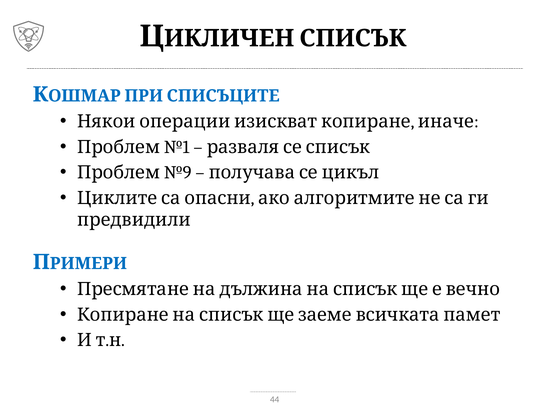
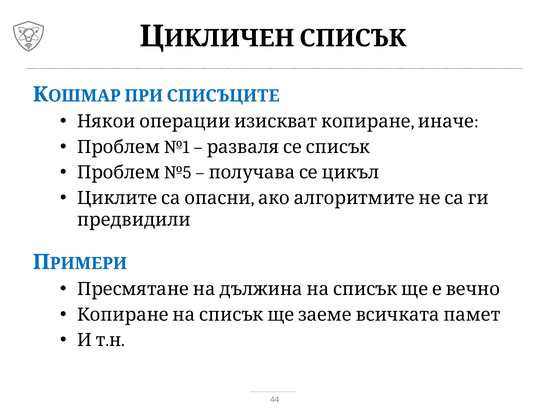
№9: №9 -> №5
